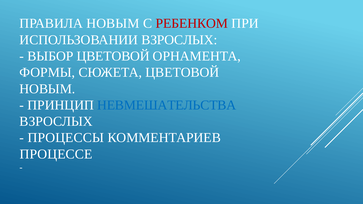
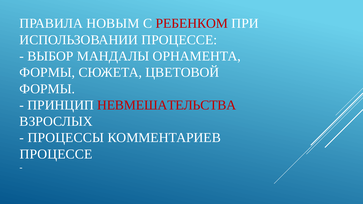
ИСПОЛЬЗОВАНИИ ВЗРОСЛЫХ: ВЗРОСЛЫХ -> ПРОЦЕССЕ
ВЫБОР ЦВЕТОВОЙ: ЦВЕТОВОЙ -> МАНДАЛЫ
НОВЫМ at (47, 89): НОВЫМ -> ФОРМЫ
НЕВМЕШАТЕЛЬСТВА colour: blue -> red
